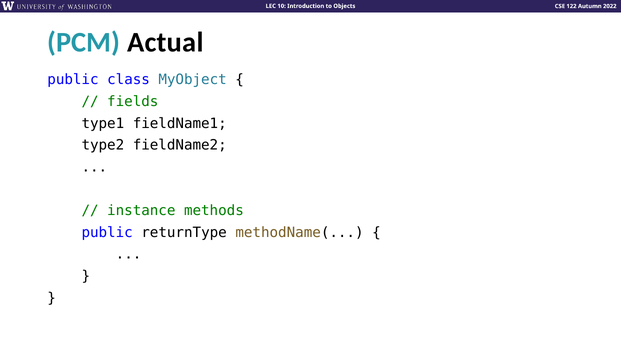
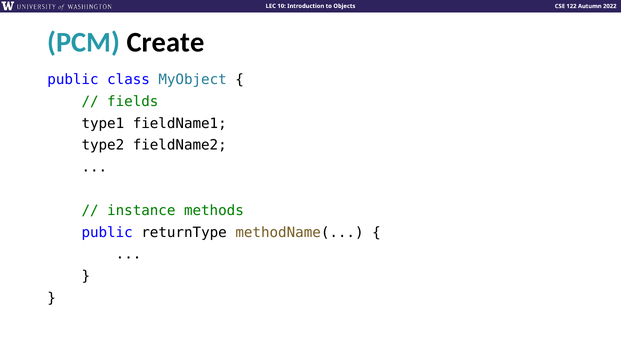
Actual: Actual -> Create
